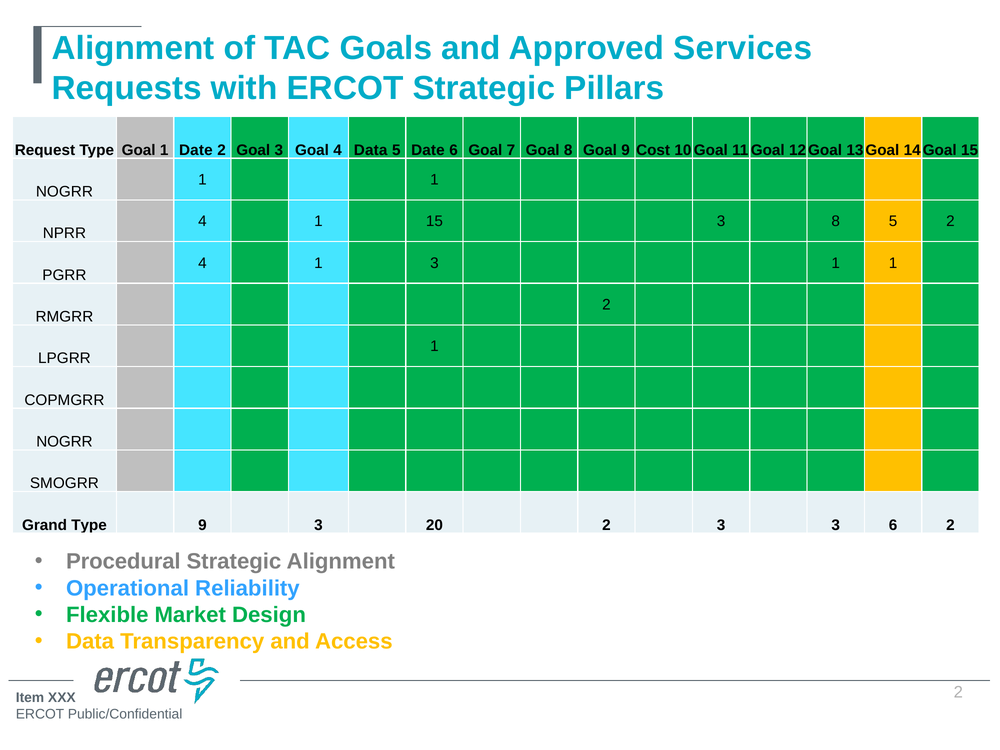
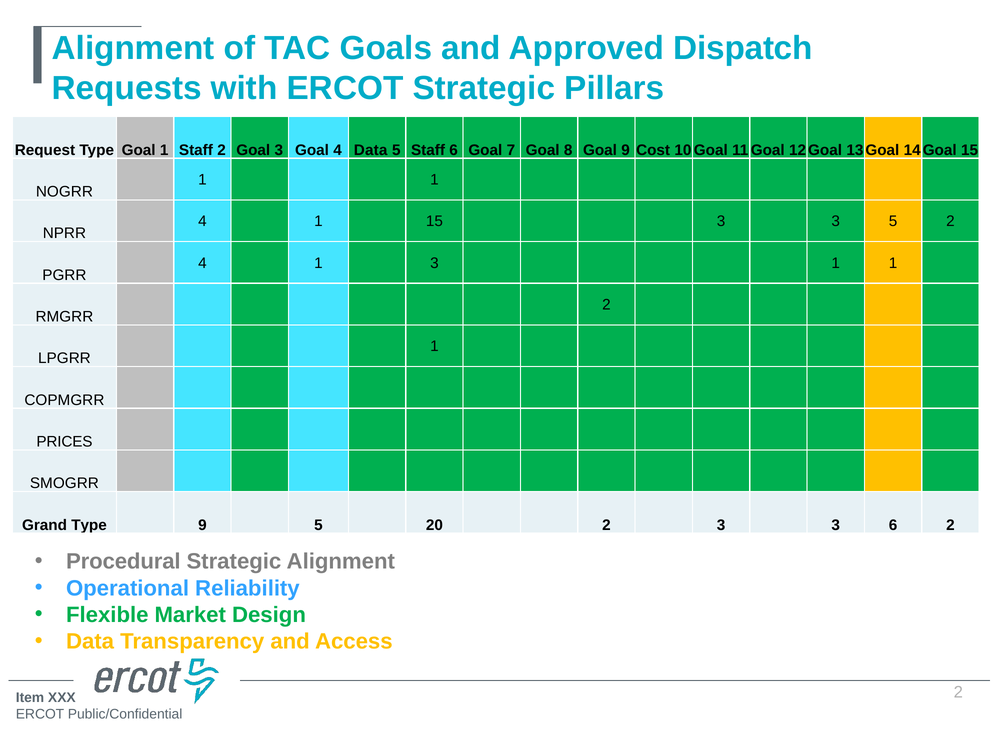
Services: Services -> Dispatch
1 Date: Date -> Staff
5 Date: Date -> Staff
15 3 8: 8 -> 3
NOGRR at (64, 442): NOGRR -> PRICES
9 3: 3 -> 5
